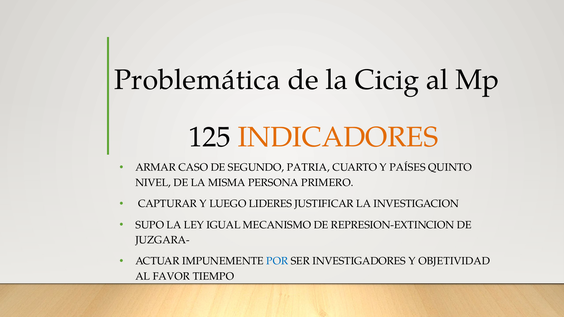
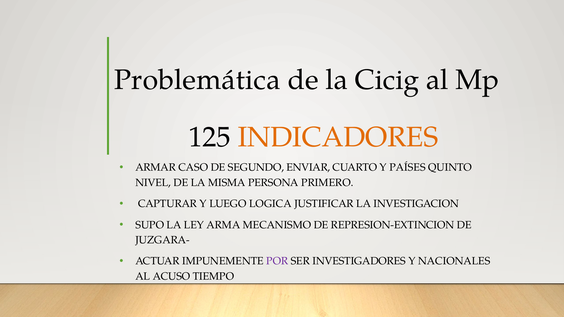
PATRIA: PATRIA -> ENVIAR
LIDERES: LIDERES -> LOGICA
IGUAL: IGUAL -> ARMA
POR colour: blue -> purple
OBJETIVIDAD: OBJETIVIDAD -> NACIONALES
FAVOR: FAVOR -> ACUSO
